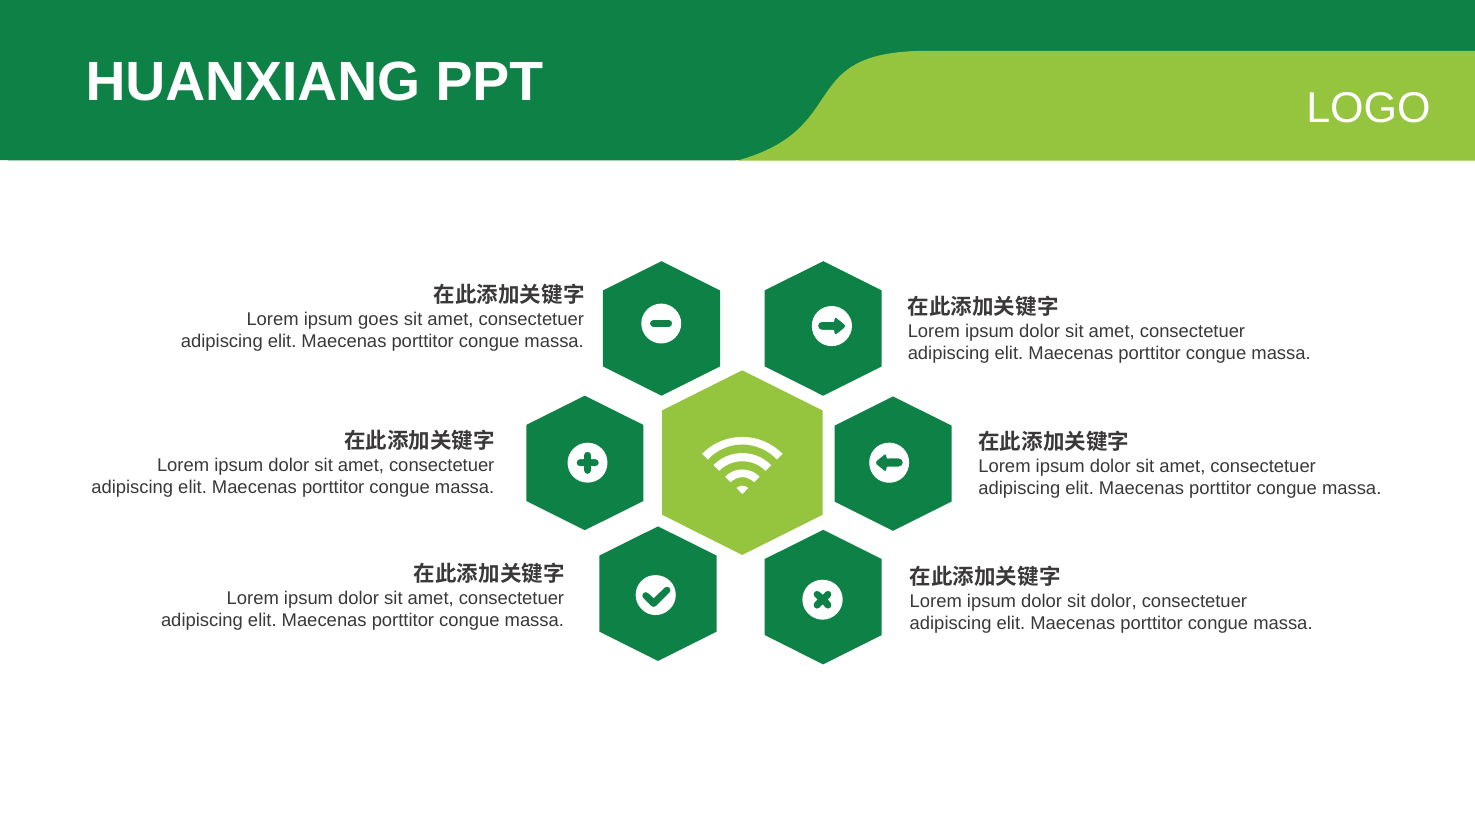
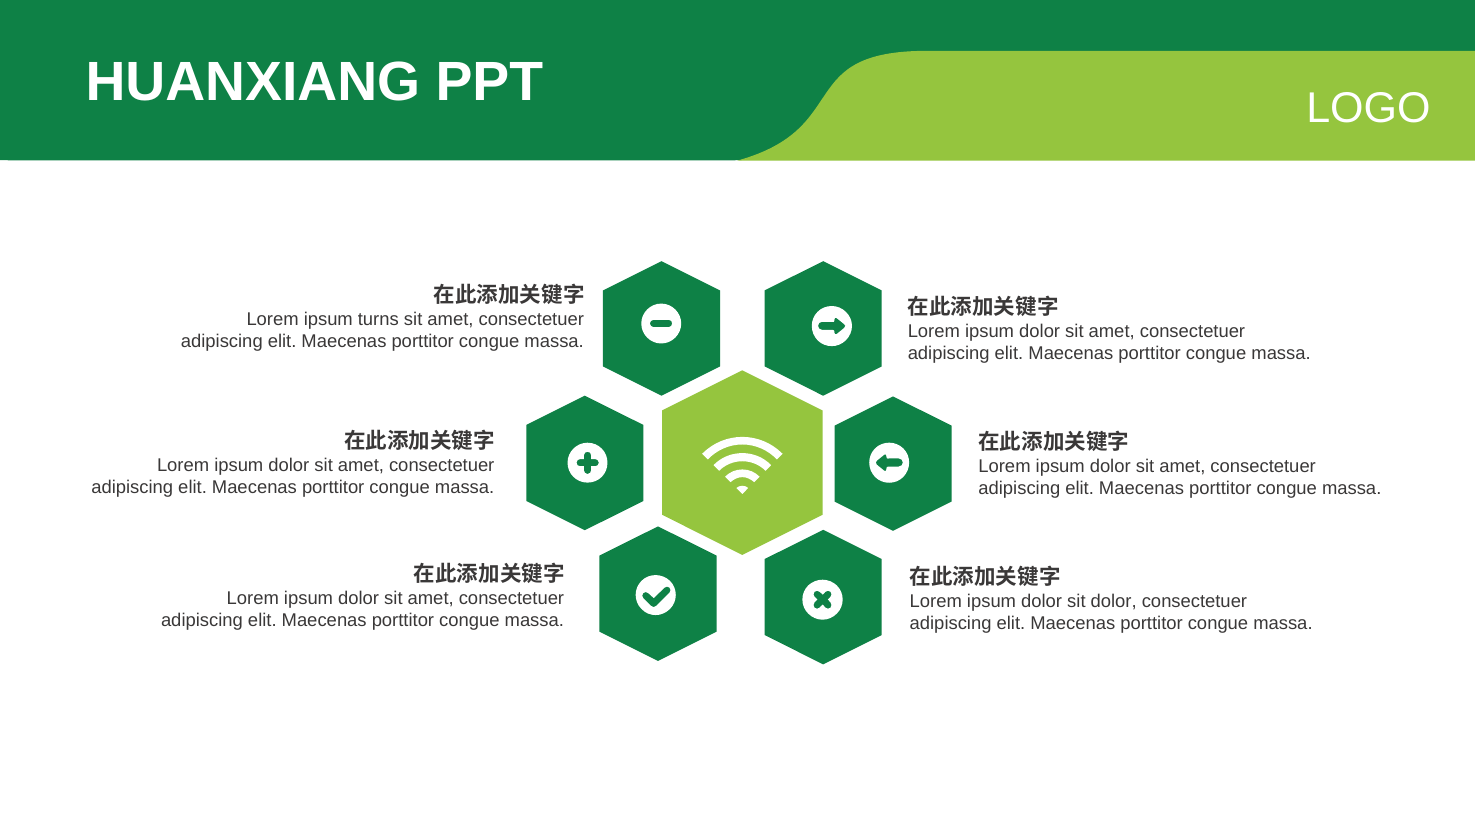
goes: goes -> turns
